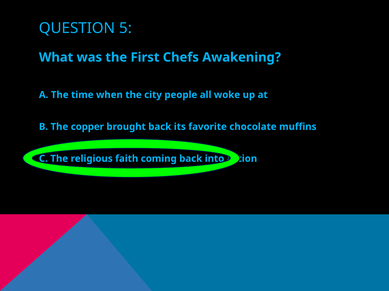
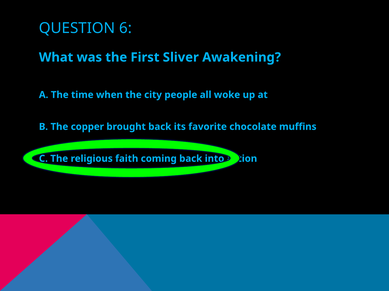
5: 5 -> 6
Chefs: Chefs -> Sliver
